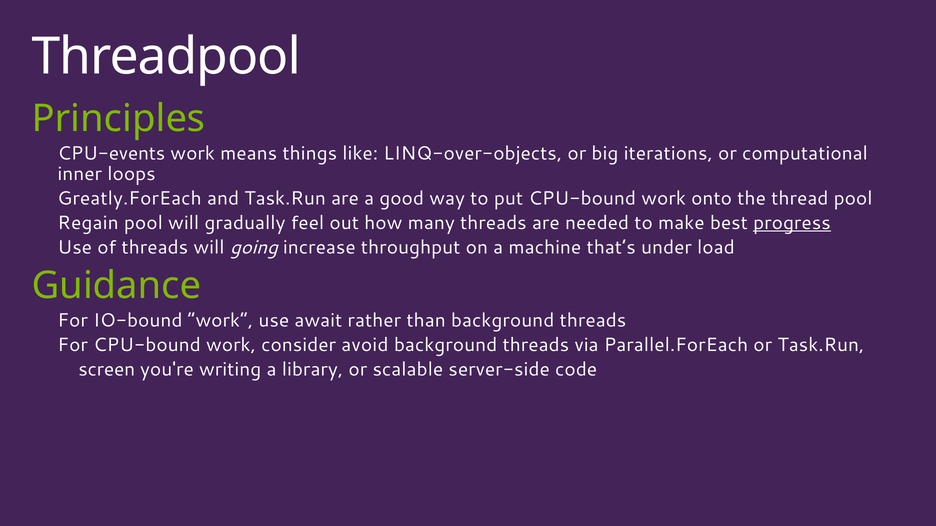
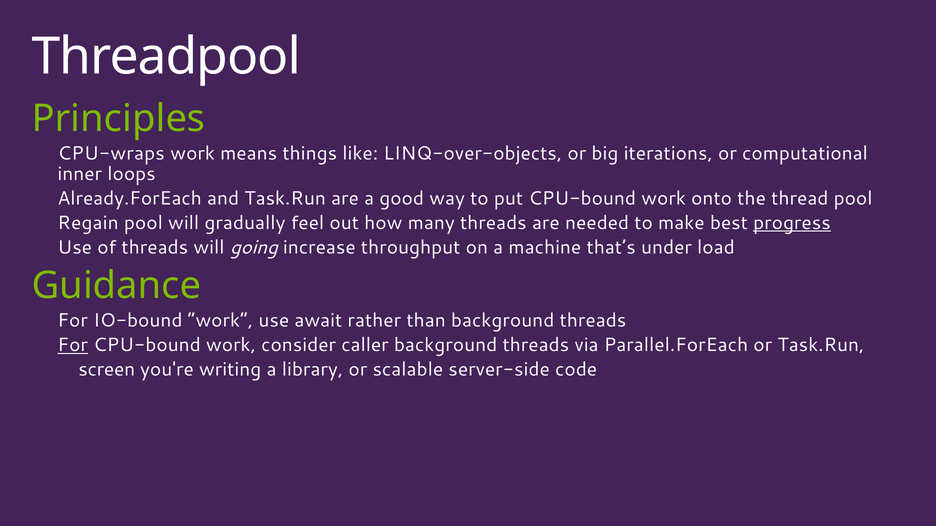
CPU-events: CPU-events -> CPU-wraps
Greatly.ForEach: Greatly.ForEach -> Already.ForEach
For at (73, 345) underline: none -> present
avoid: avoid -> caller
